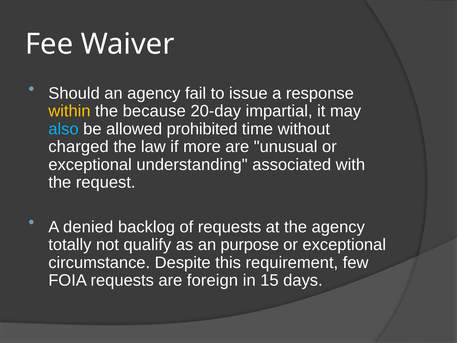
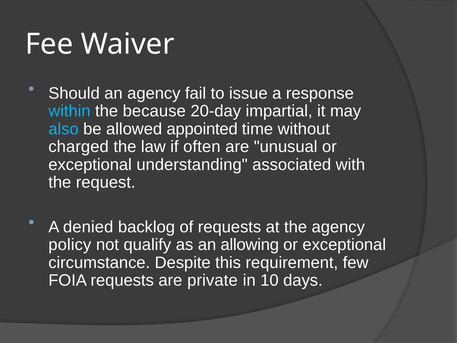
within colour: yellow -> light blue
prohibited: prohibited -> appointed
more: more -> often
totally: totally -> policy
purpose: purpose -> allowing
foreign: foreign -> private
15: 15 -> 10
